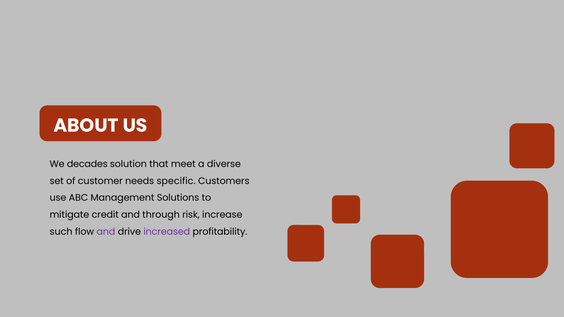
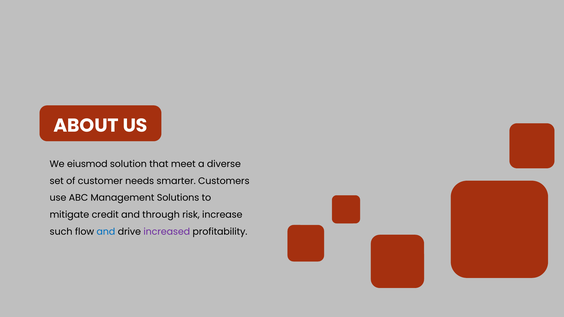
decades: decades -> eiusmod
specific: specific -> smarter
and at (106, 232) colour: purple -> blue
